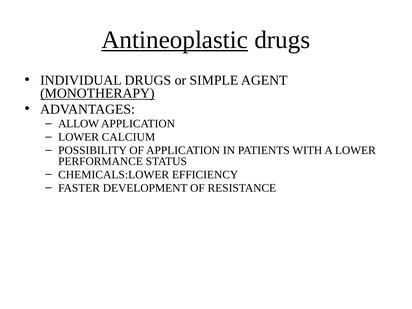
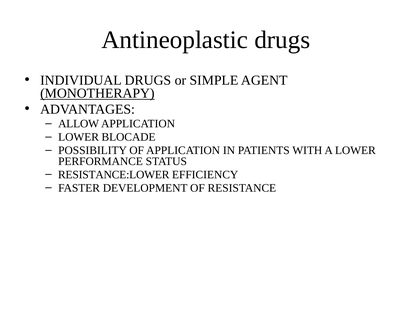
Antineoplastic underline: present -> none
CALCIUM: CALCIUM -> BLOCADE
CHEMICALS:LOWER: CHEMICALS:LOWER -> RESISTANCE:LOWER
